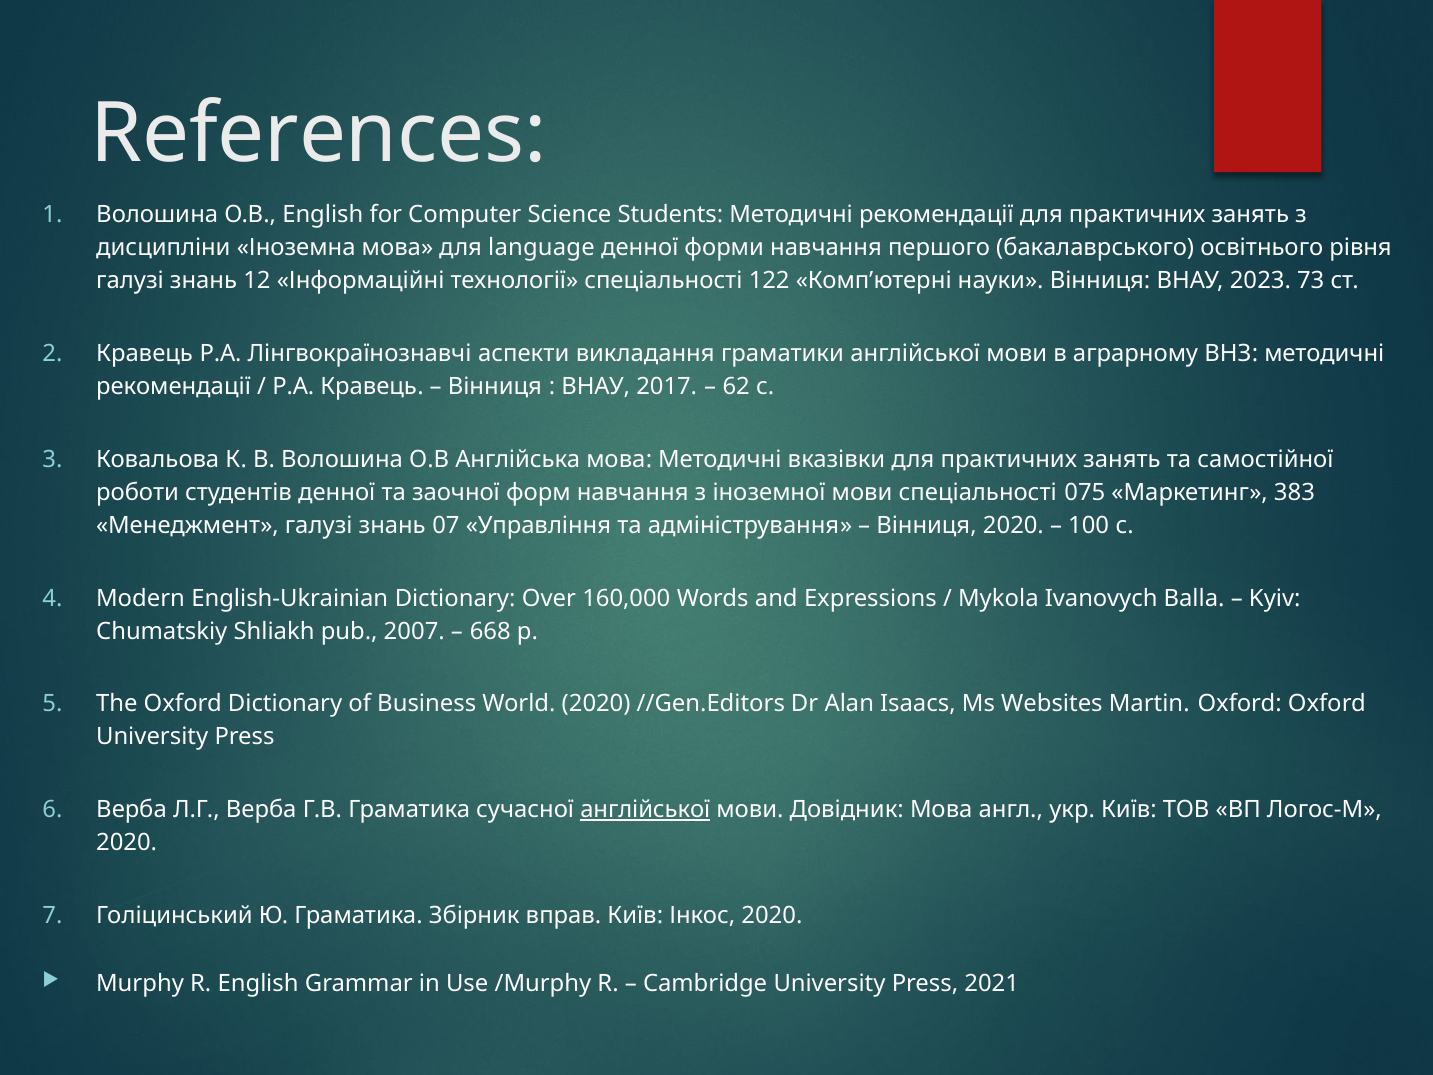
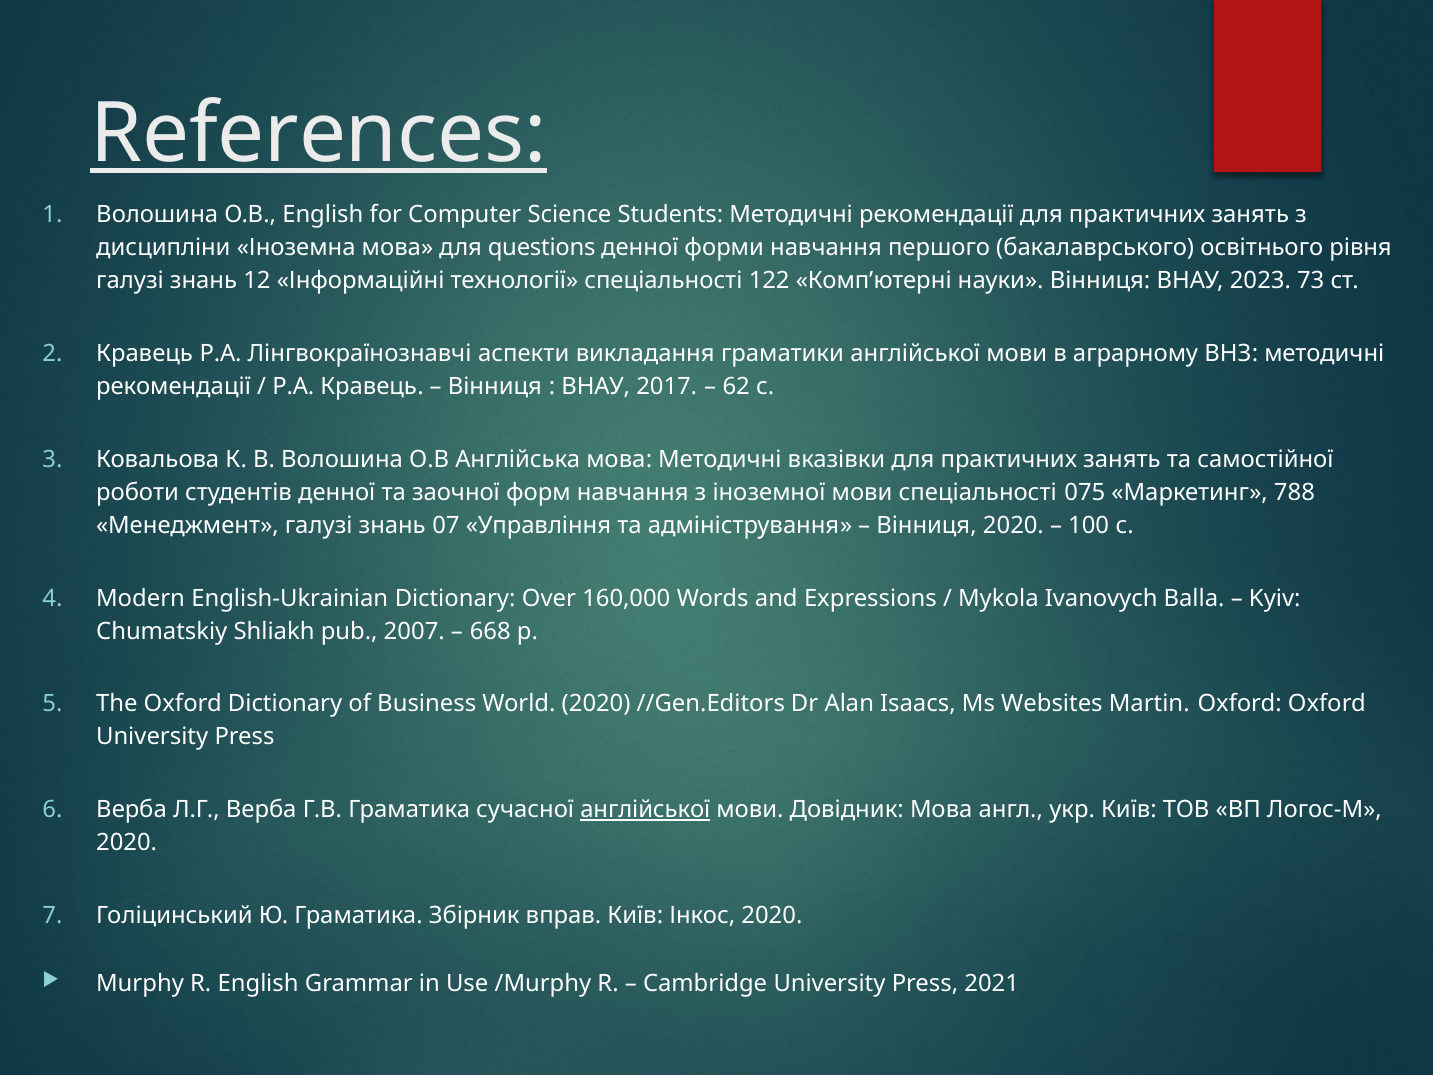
References underline: none -> present
language: language -> questions
383: 383 -> 788
